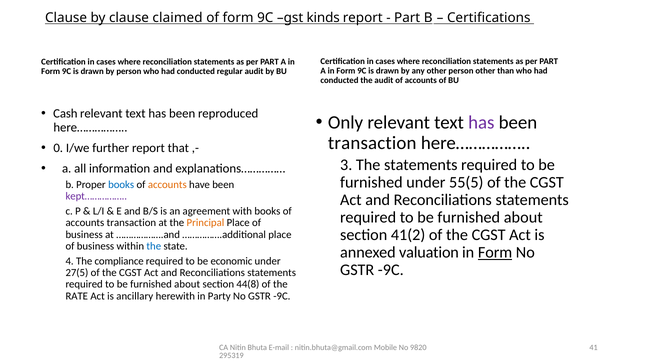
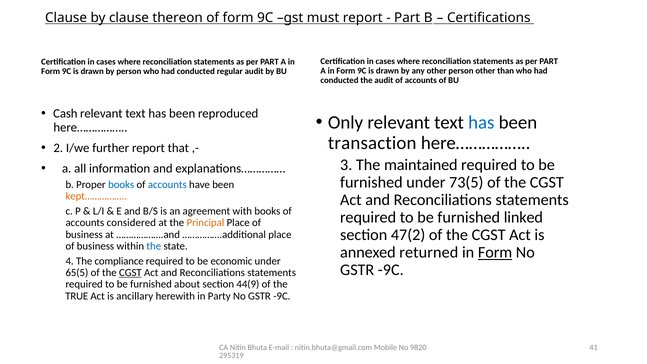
claimed: claimed -> thereon
kinds: kinds -> must
has at (481, 122) colour: purple -> blue
0: 0 -> 2
The statements: statements -> maintained
55(5: 55(5 -> 73(5
accounts at (167, 185) colour: orange -> blue
kept…………… colour: purple -> orange
about at (523, 217): about -> linked
accounts transaction: transaction -> considered
41(2: 41(2 -> 47(2
valuation: valuation -> returned
27(5: 27(5 -> 65(5
CGST at (130, 273) underline: none -> present
44(8: 44(8 -> 44(9
RATE: RATE -> TRUE
